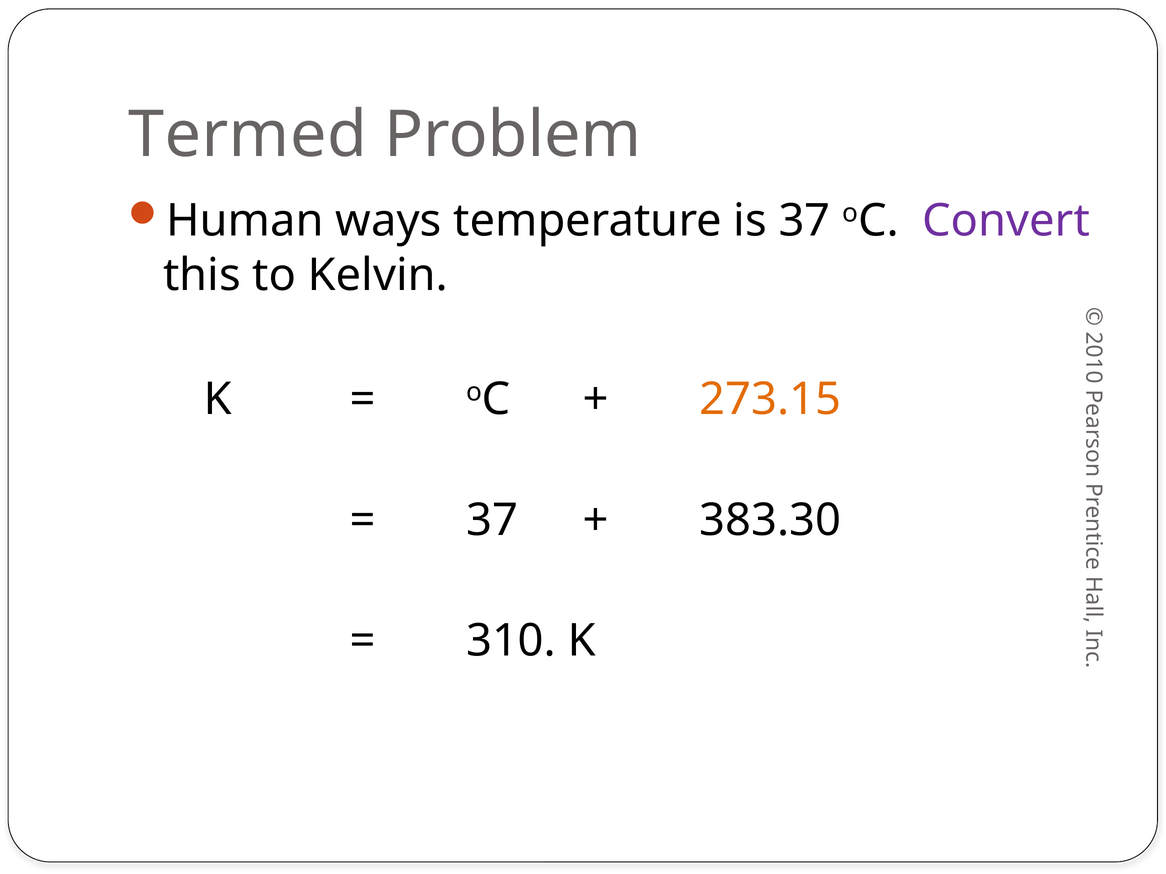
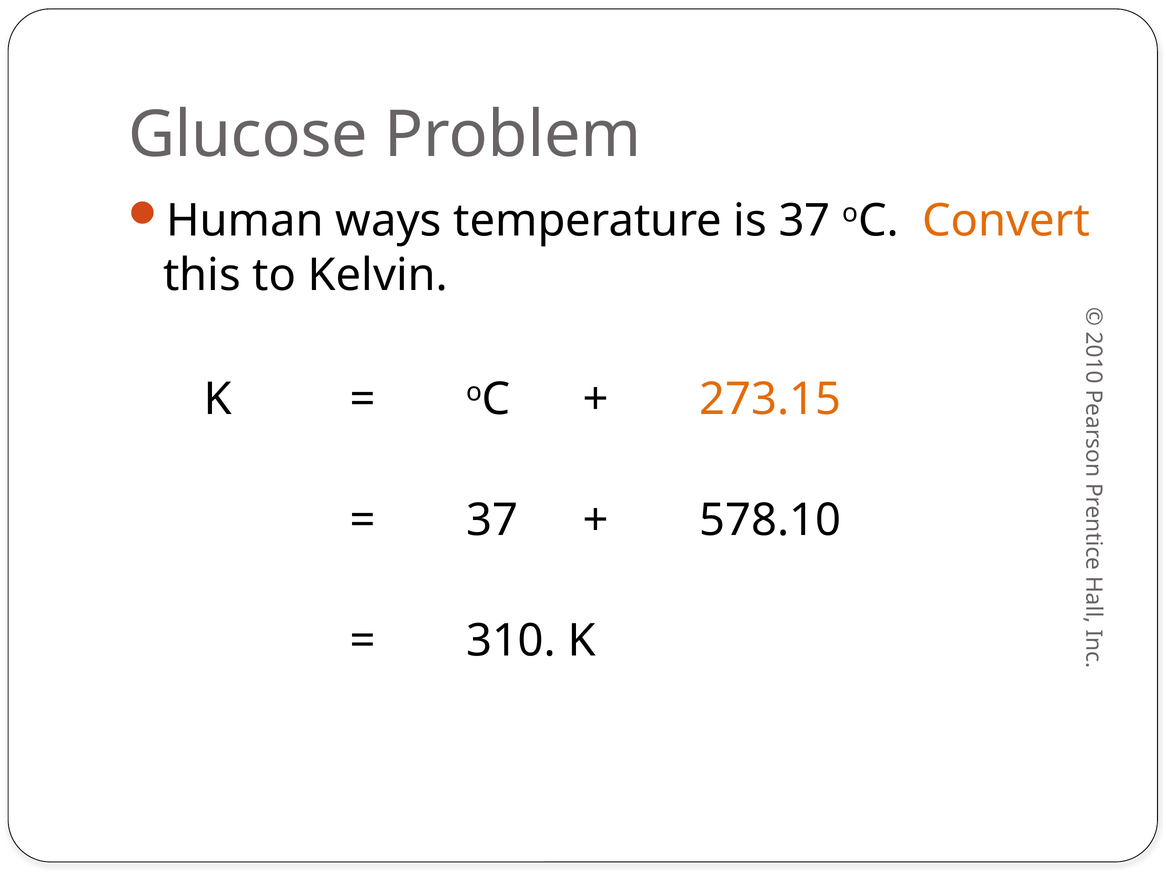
Termed: Termed -> Glucose
Convert colour: purple -> orange
383.30: 383.30 -> 578.10
